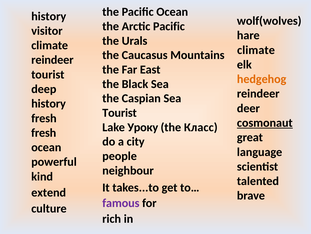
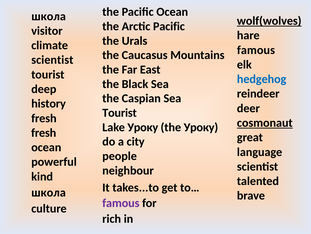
history at (49, 16): history -> школа
wolf(wolves underline: none -> present
climate at (256, 50): climate -> famous
reindeer at (52, 60): reindeer -> scientist
hedgehog colour: orange -> blue
the Класс: Класс -> Уроку
extend at (49, 192): extend -> школа
